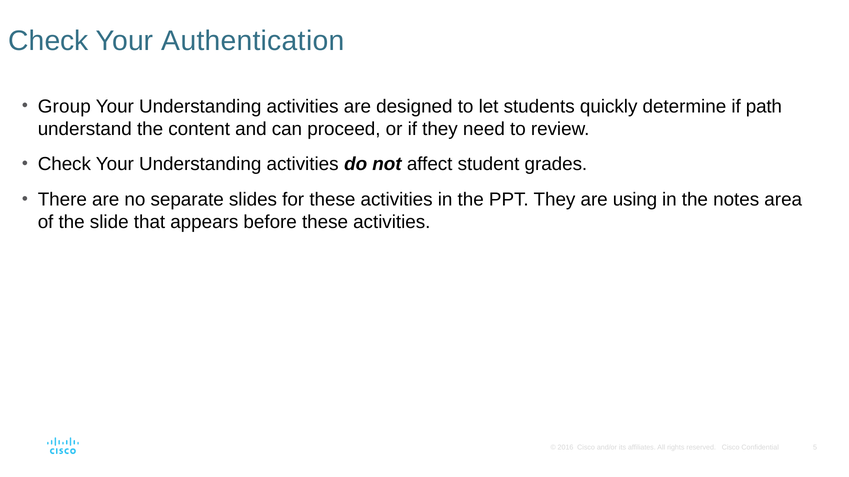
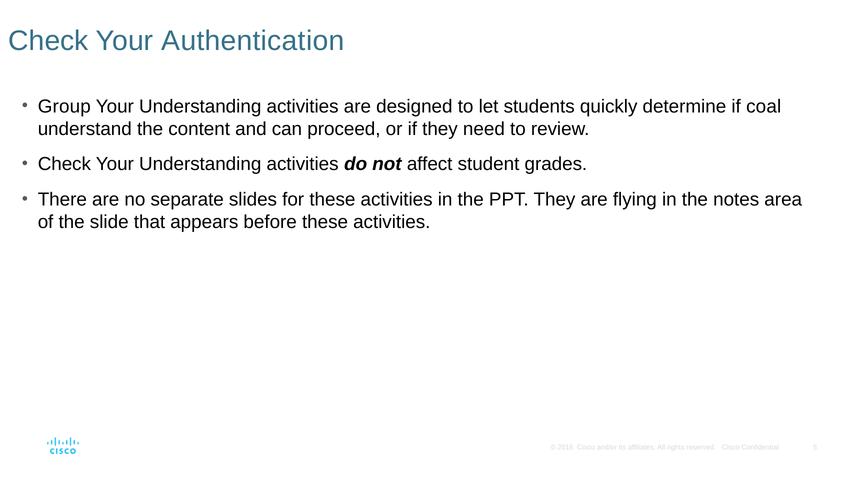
path: path -> coal
using: using -> flying
